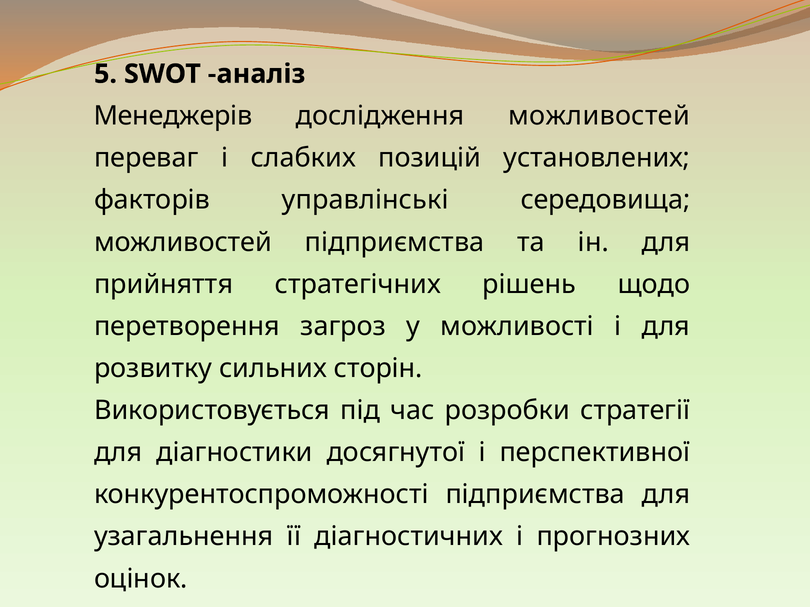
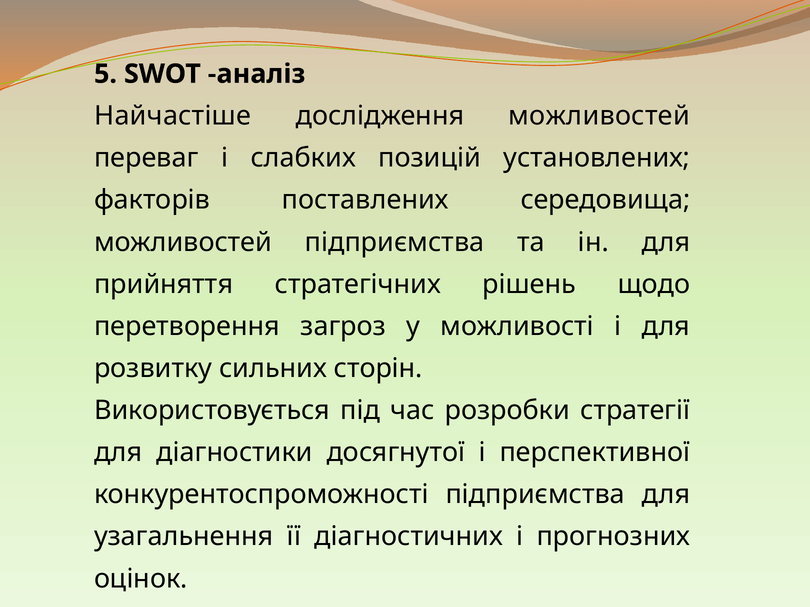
Менеджерів: Менеджерів -> Найчастіше
управлінські: управлінські -> поставлених
